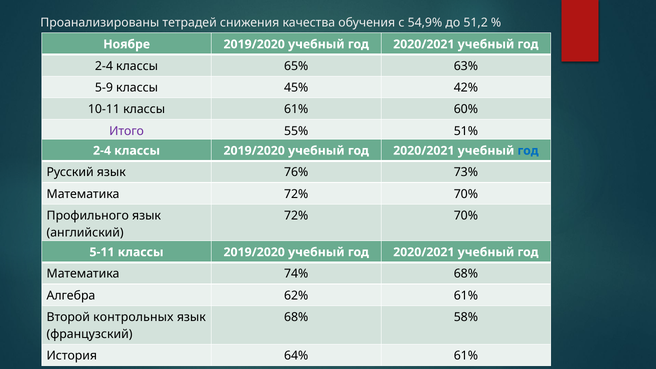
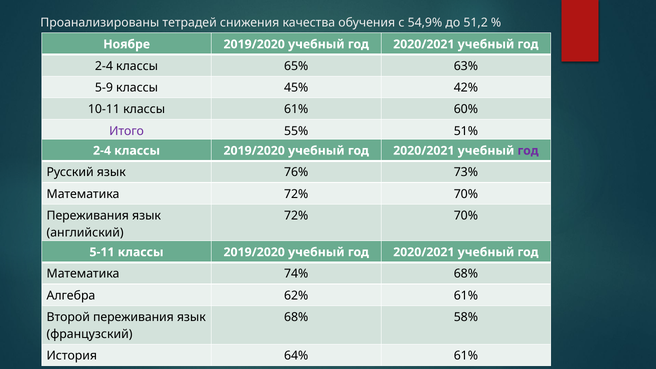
год at (528, 151) colour: blue -> purple
Профильного at (88, 216): Профильного -> Переживания
Второй контрольных: контрольных -> переживания
